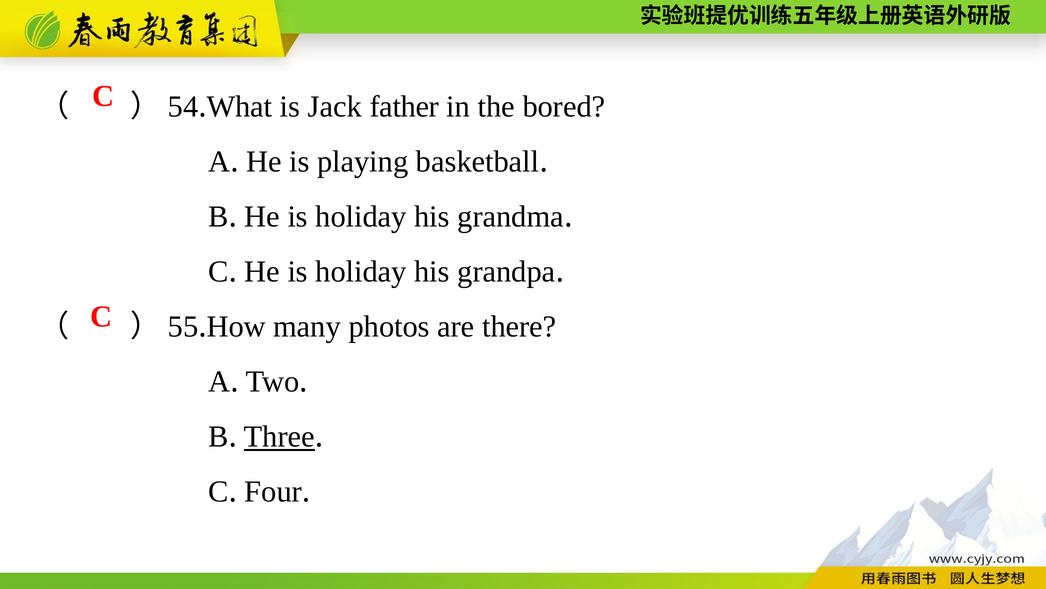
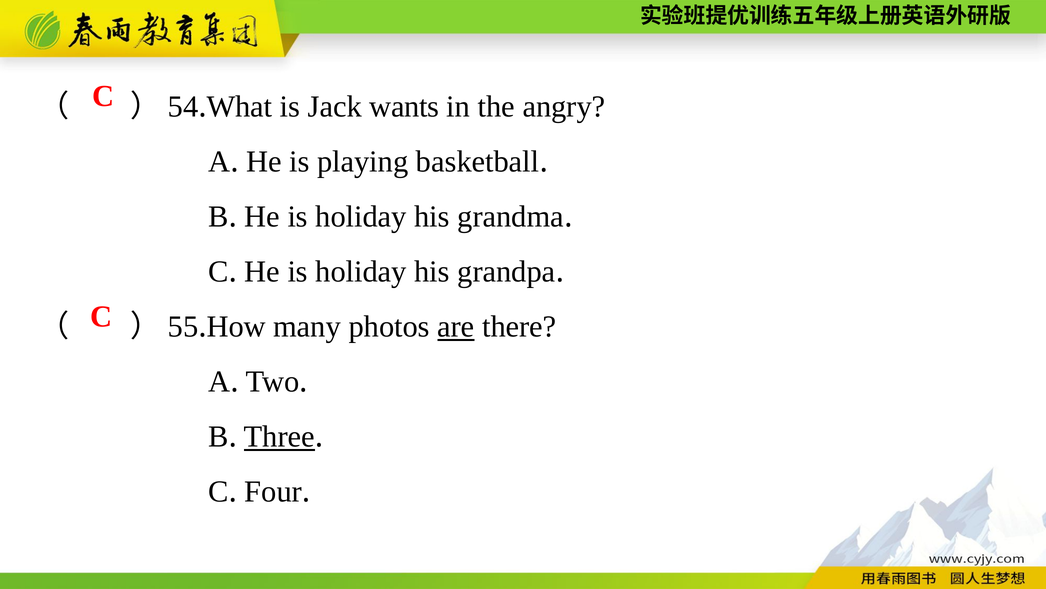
father: father -> wants
bored: bored -> angry
are underline: none -> present
